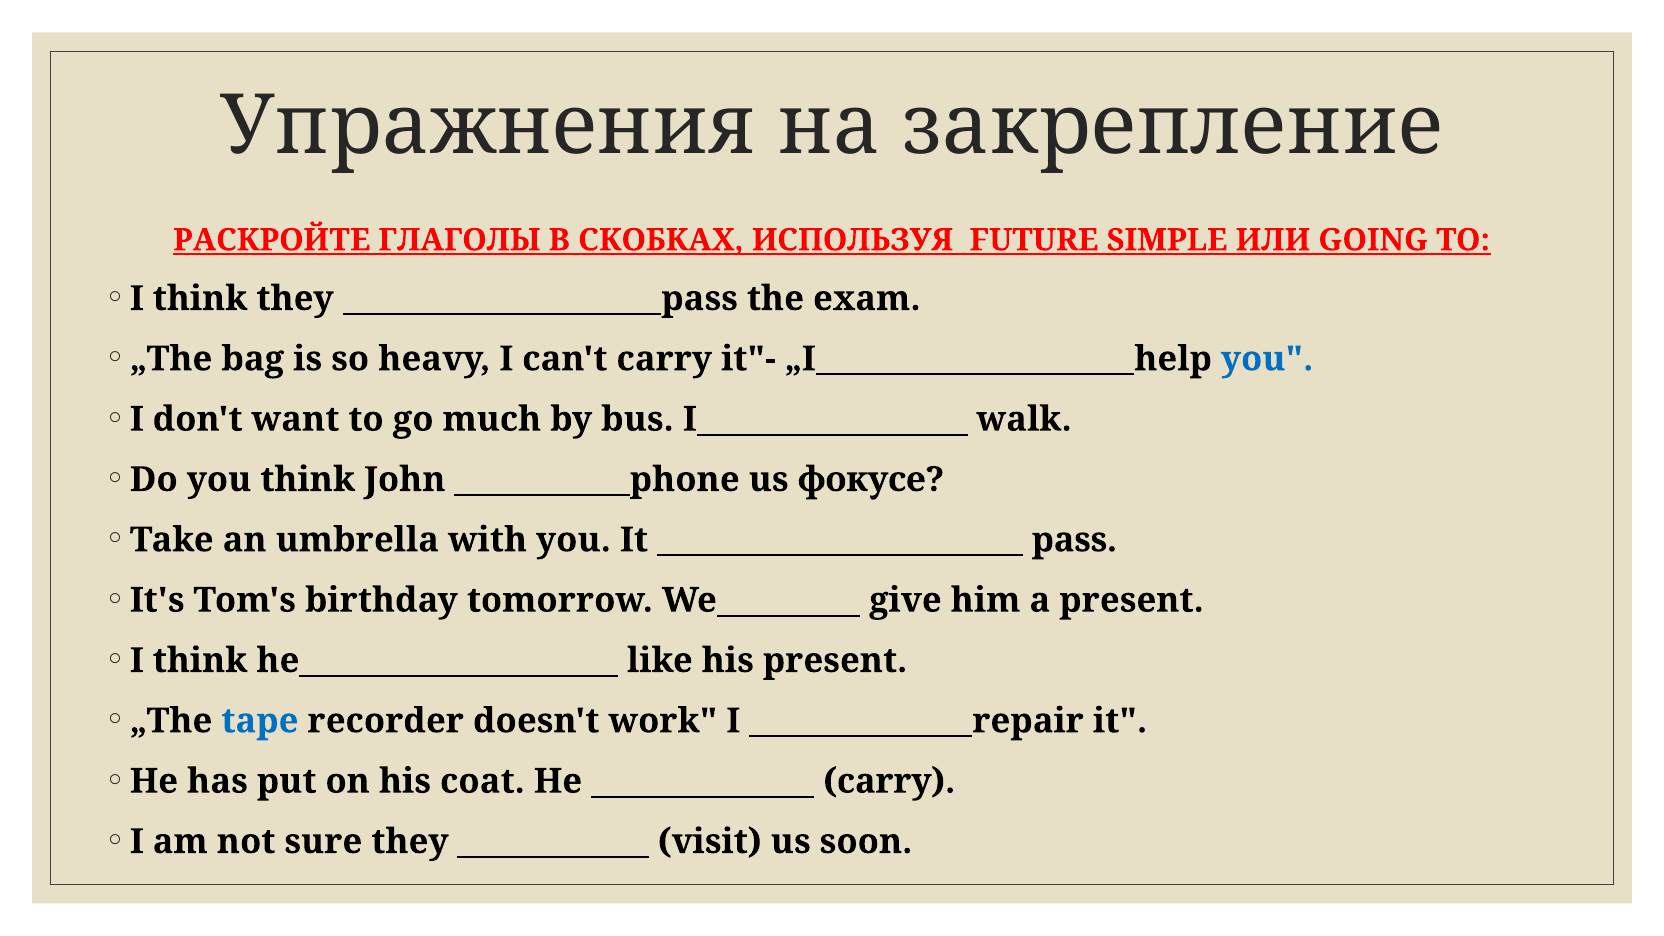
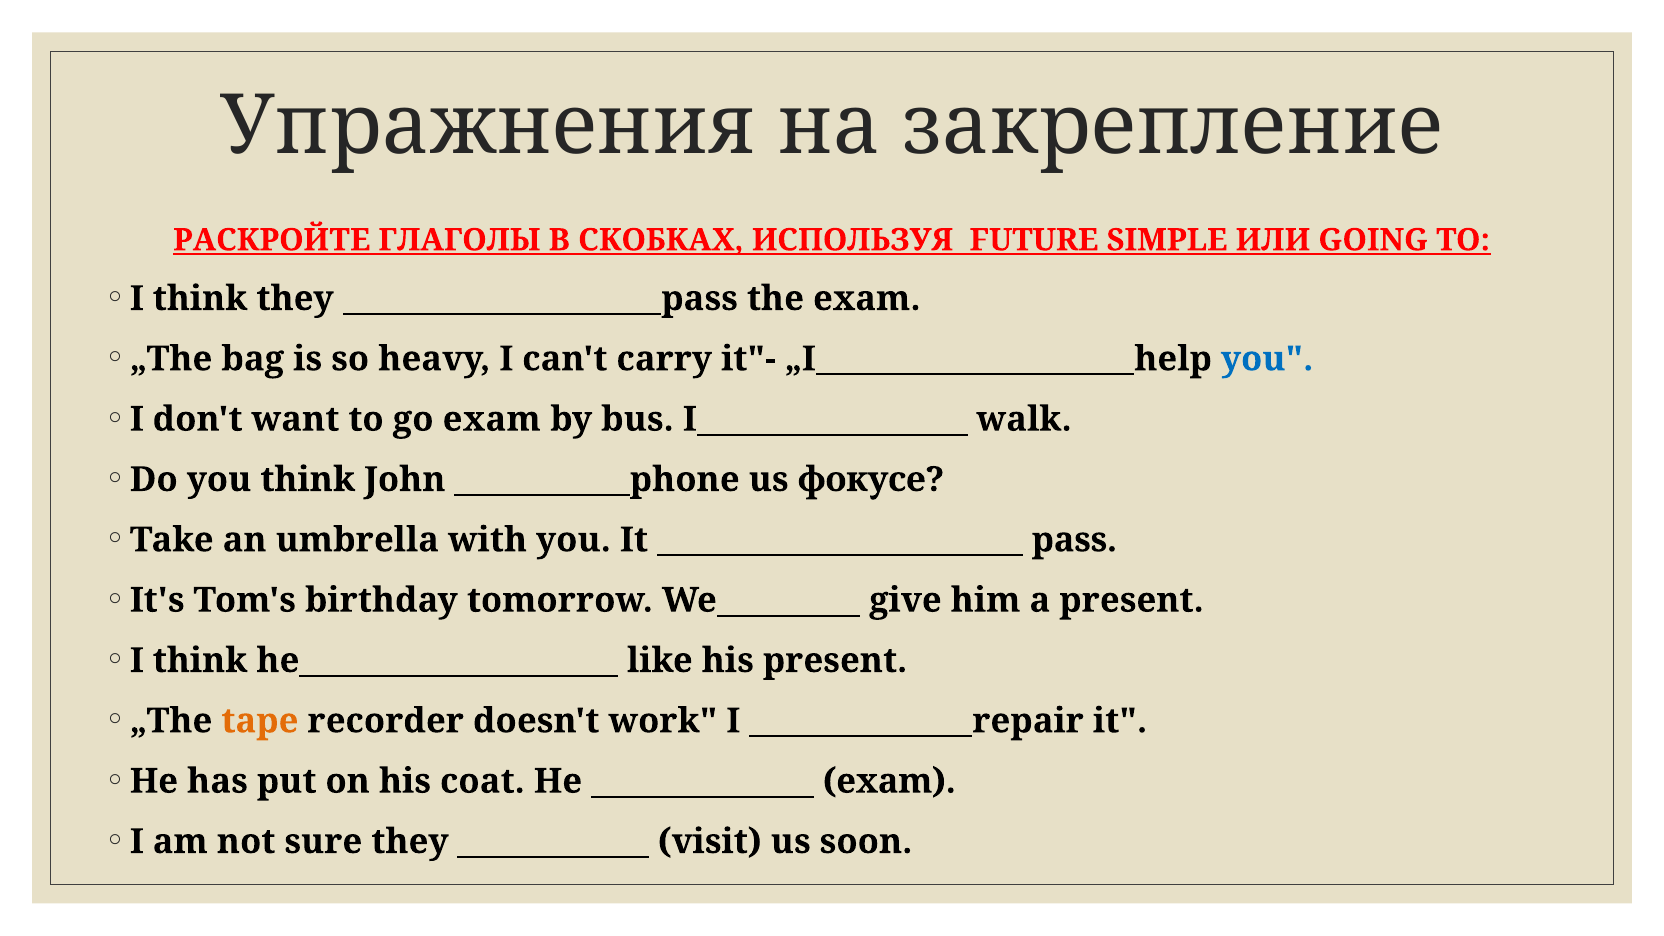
go much: much -> exam
tape colour: blue -> orange
carry at (889, 781): carry -> exam
